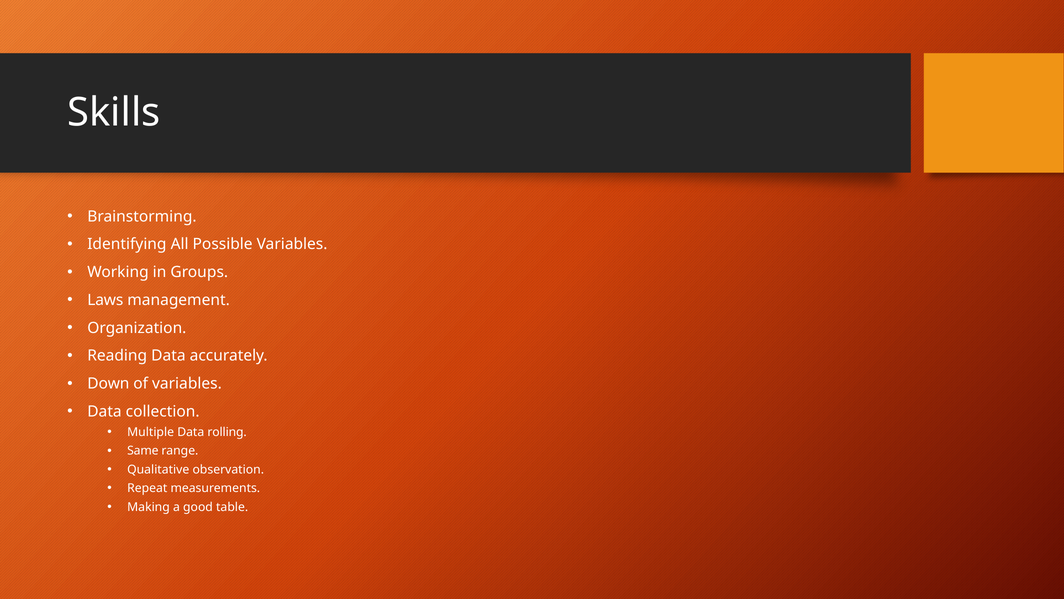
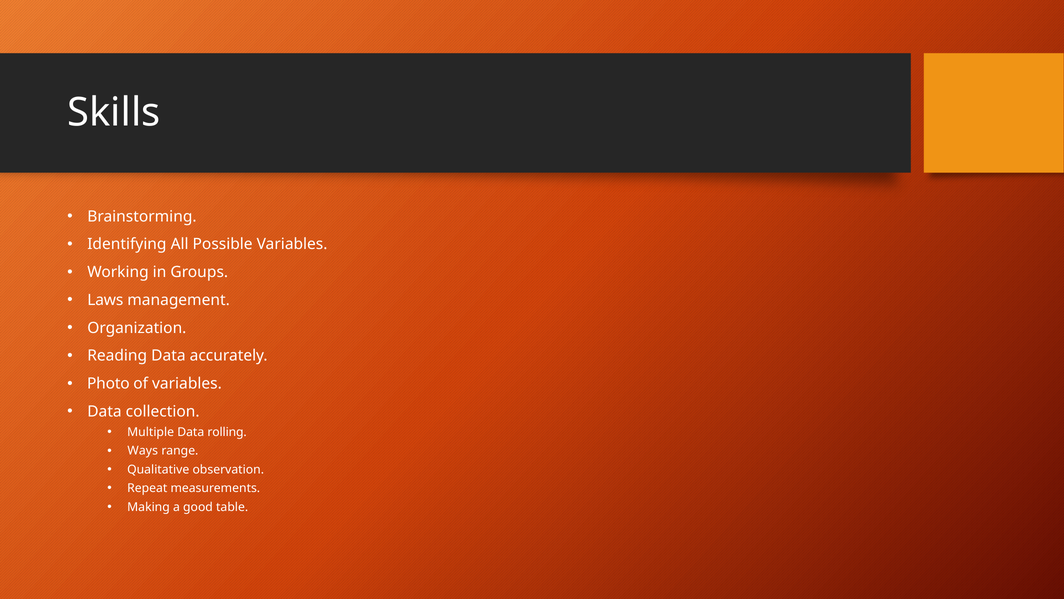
Down: Down -> Photo
Same: Same -> Ways
